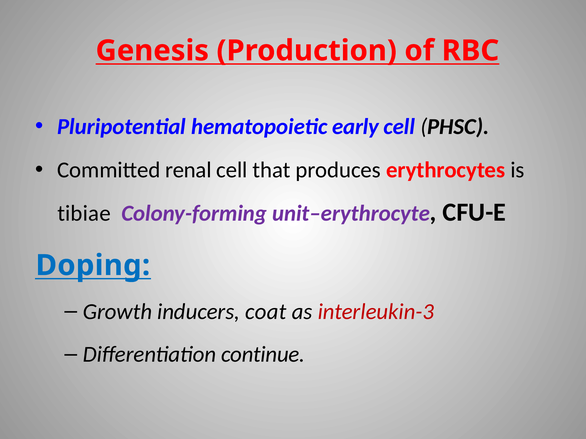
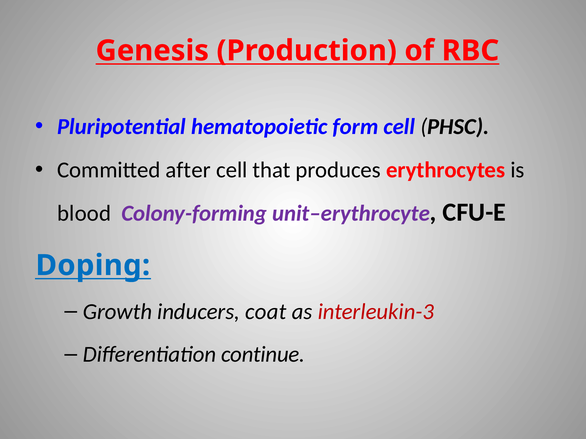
early: early -> form
renal: renal -> after
tibiae: tibiae -> blood
